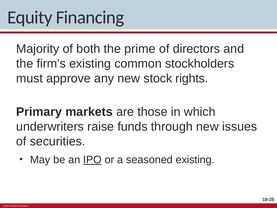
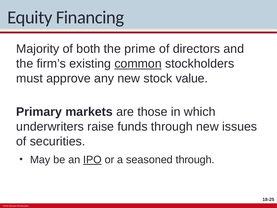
common underline: none -> present
rights: rights -> value
seasoned existing: existing -> through
